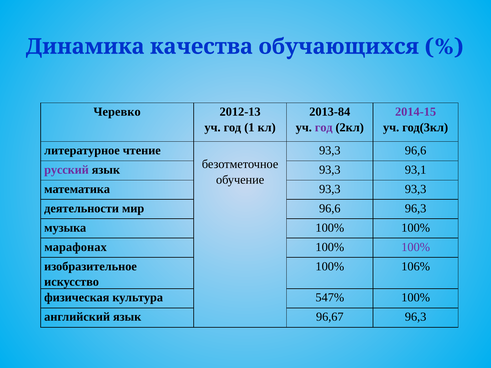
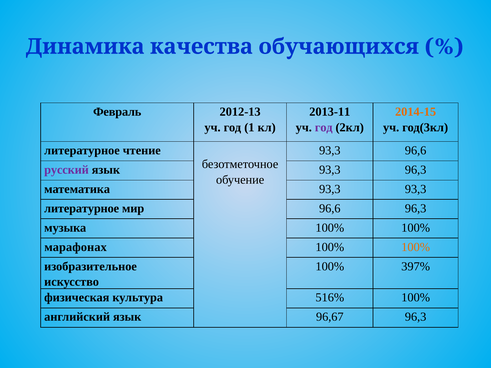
Черевко: Черевко -> Февраль
2013-84: 2013-84 -> 2013-11
2014-15 colour: purple -> orange
93,3 93,1: 93,1 -> 96,3
деятельности at (82, 209): деятельности -> литературное
100% at (416, 247) colour: purple -> orange
106%: 106% -> 397%
547%: 547% -> 516%
